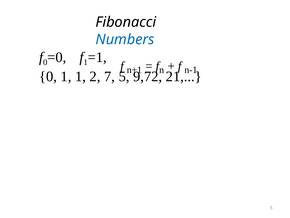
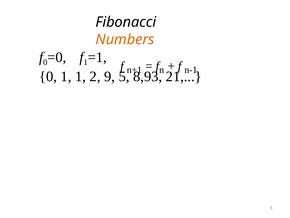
Numbers colour: blue -> orange
7: 7 -> 9
9,72: 9,72 -> 8,93
